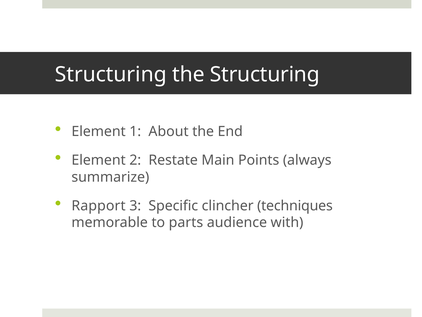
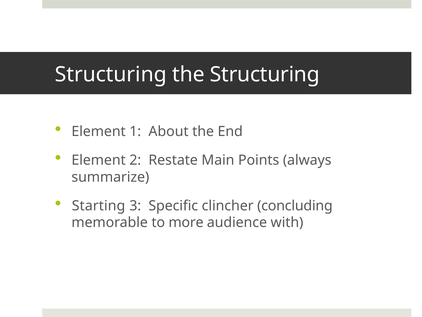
Rapport: Rapport -> Starting
techniques: techniques -> concluding
parts: parts -> more
